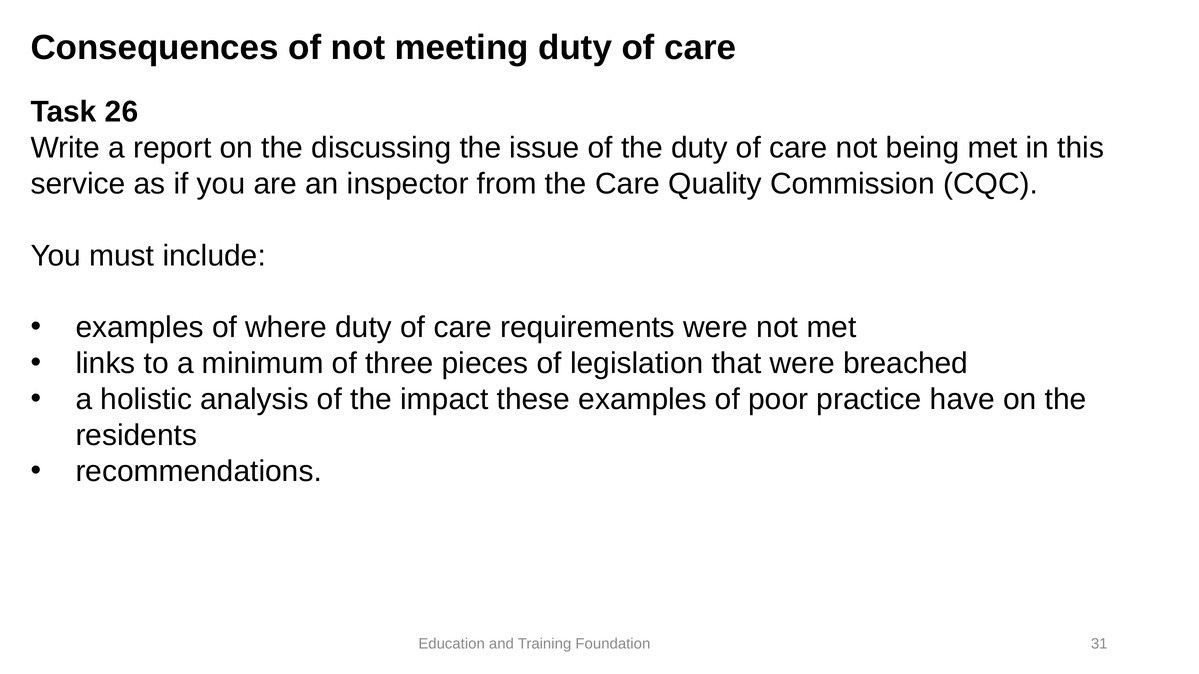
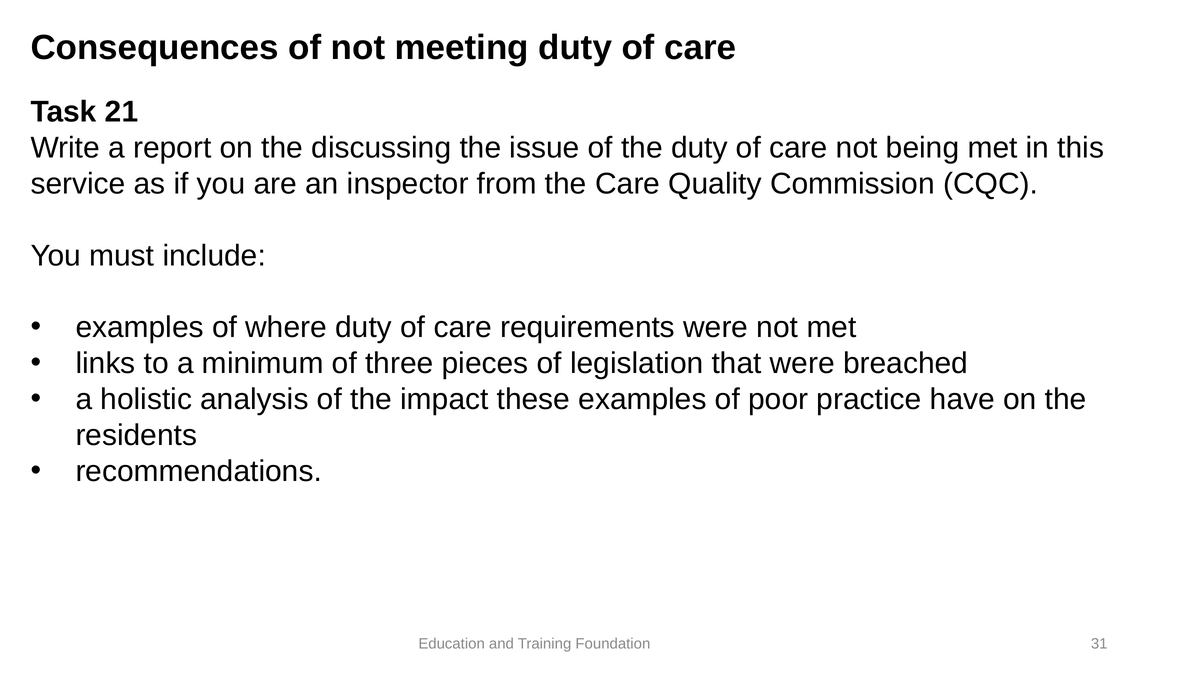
26: 26 -> 21
